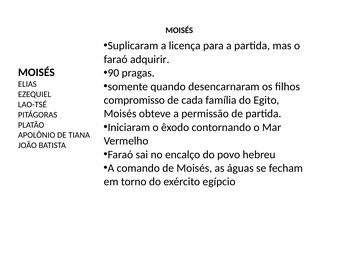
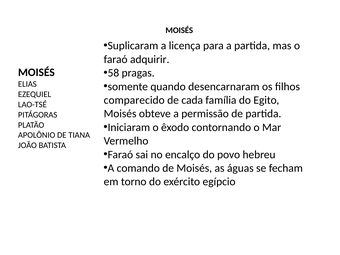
90: 90 -> 58
compromisso: compromisso -> comparecido
